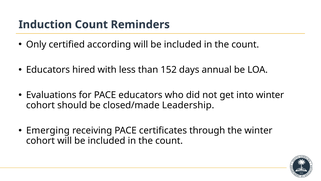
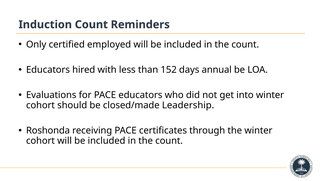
according: according -> employed
Emerging: Emerging -> Roshonda
